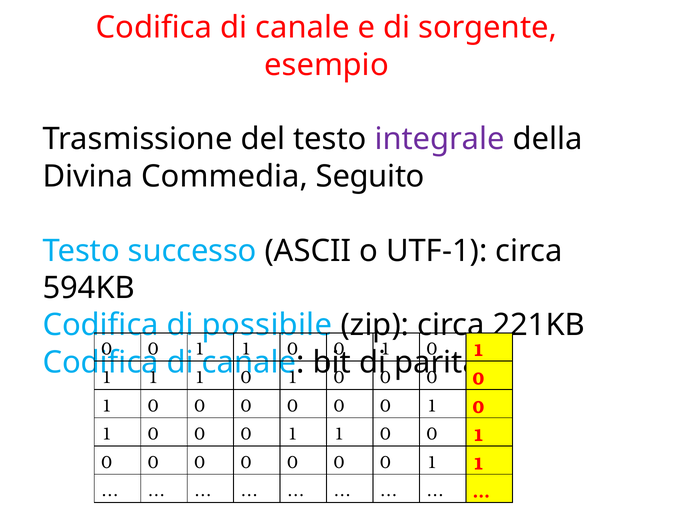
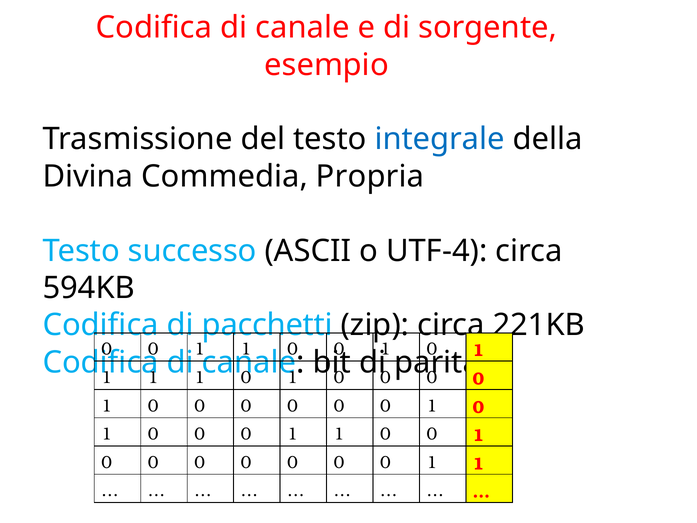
integrale colour: purple -> blue
Seguito: Seguito -> Propria
UTF-1: UTF-1 -> UTF-4
possibile: possibile -> pacchetti
